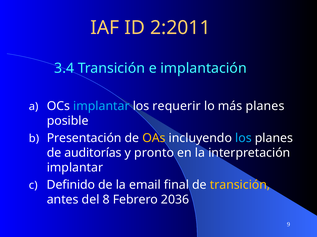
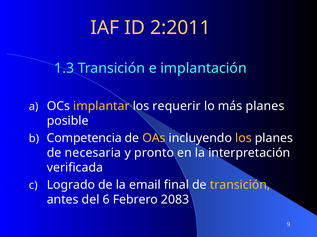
3.4: 3.4 -> 1.3
implantar at (101, 106) colour: light blue -> yellow
Presentación: Presentación -> Competencia
los at (243, 138) colour: light blue -> yellow
auditorías: auditorías -> necesaria
implantar at (75, 168): implantar -> verificada
Definido: Definido -> Logrado
8: 8 -> 6
2036: 2036 -> 2083
